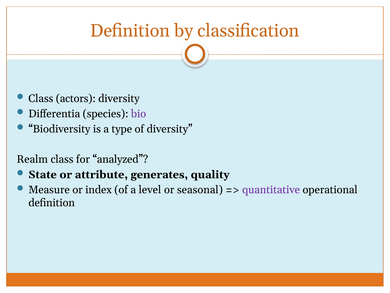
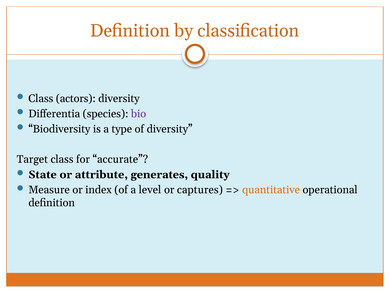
Realm: Realm -> Target
analyzed: analyzed -> accurate
seasonal: seasonal -> captures
quantitative colour: purple -> orange
